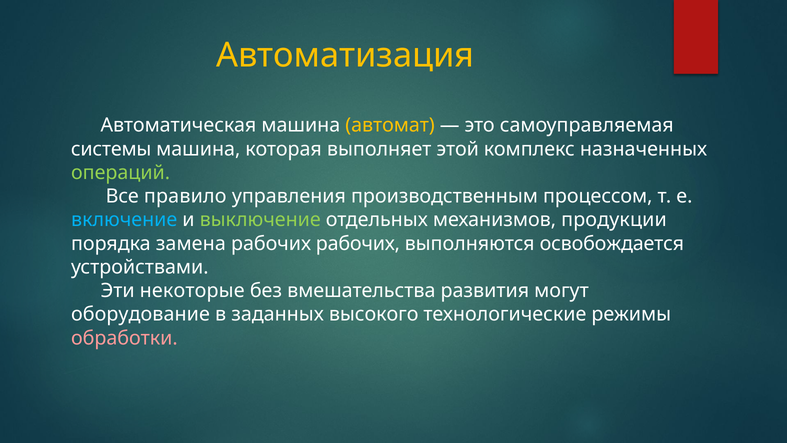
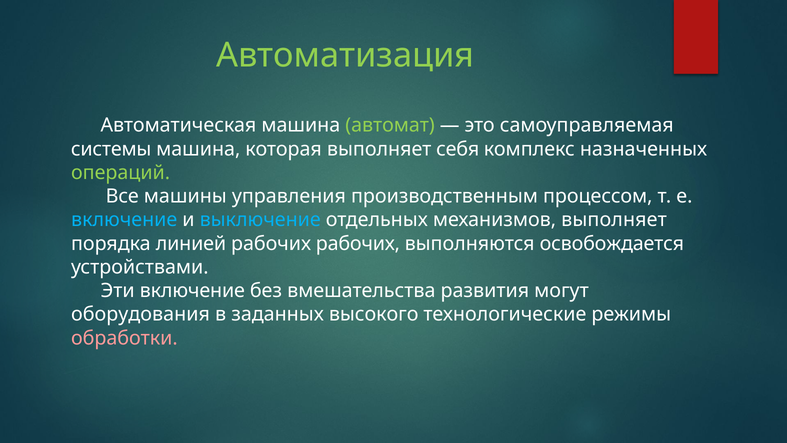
Автоматизация colour: yellow -> light green
автомат colour: yellow -> light green
этой: этой -> себя
правило: правило -> машины
выключение colour: light green -> light blue
механизмов продукции: продукции -> выполняет
замена: замена -> линией
Эти некоторые: некоторые -> включение
оборудование: оборудование -> оборудования
